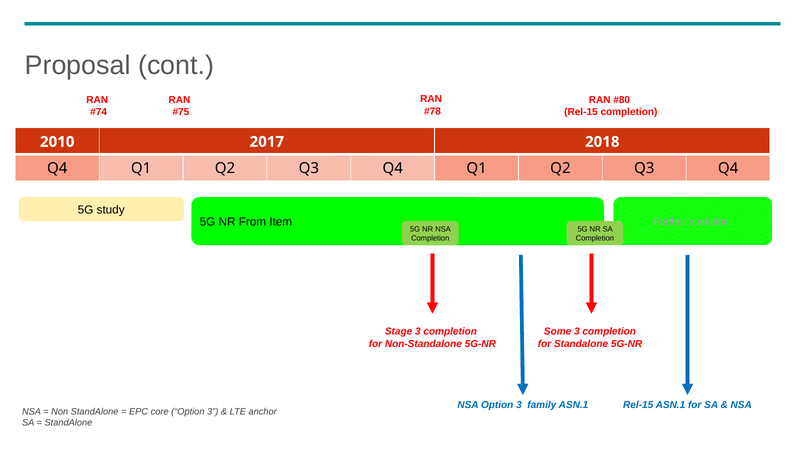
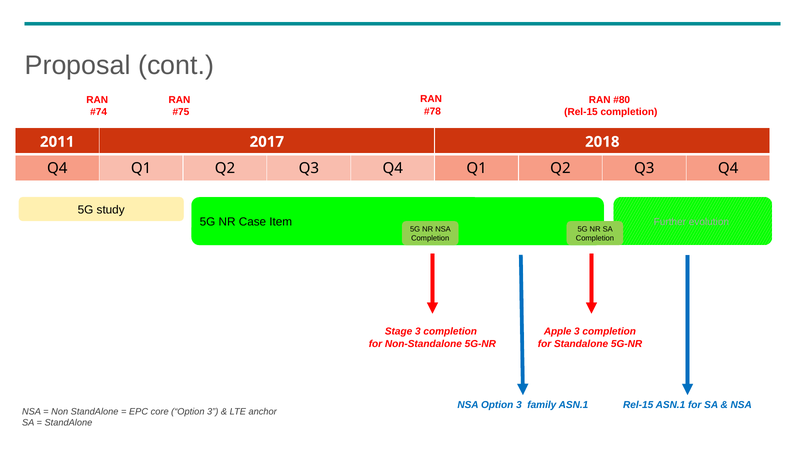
2010: 2010 -> 2011
From: From -> Case
Some: Some -> Apple
